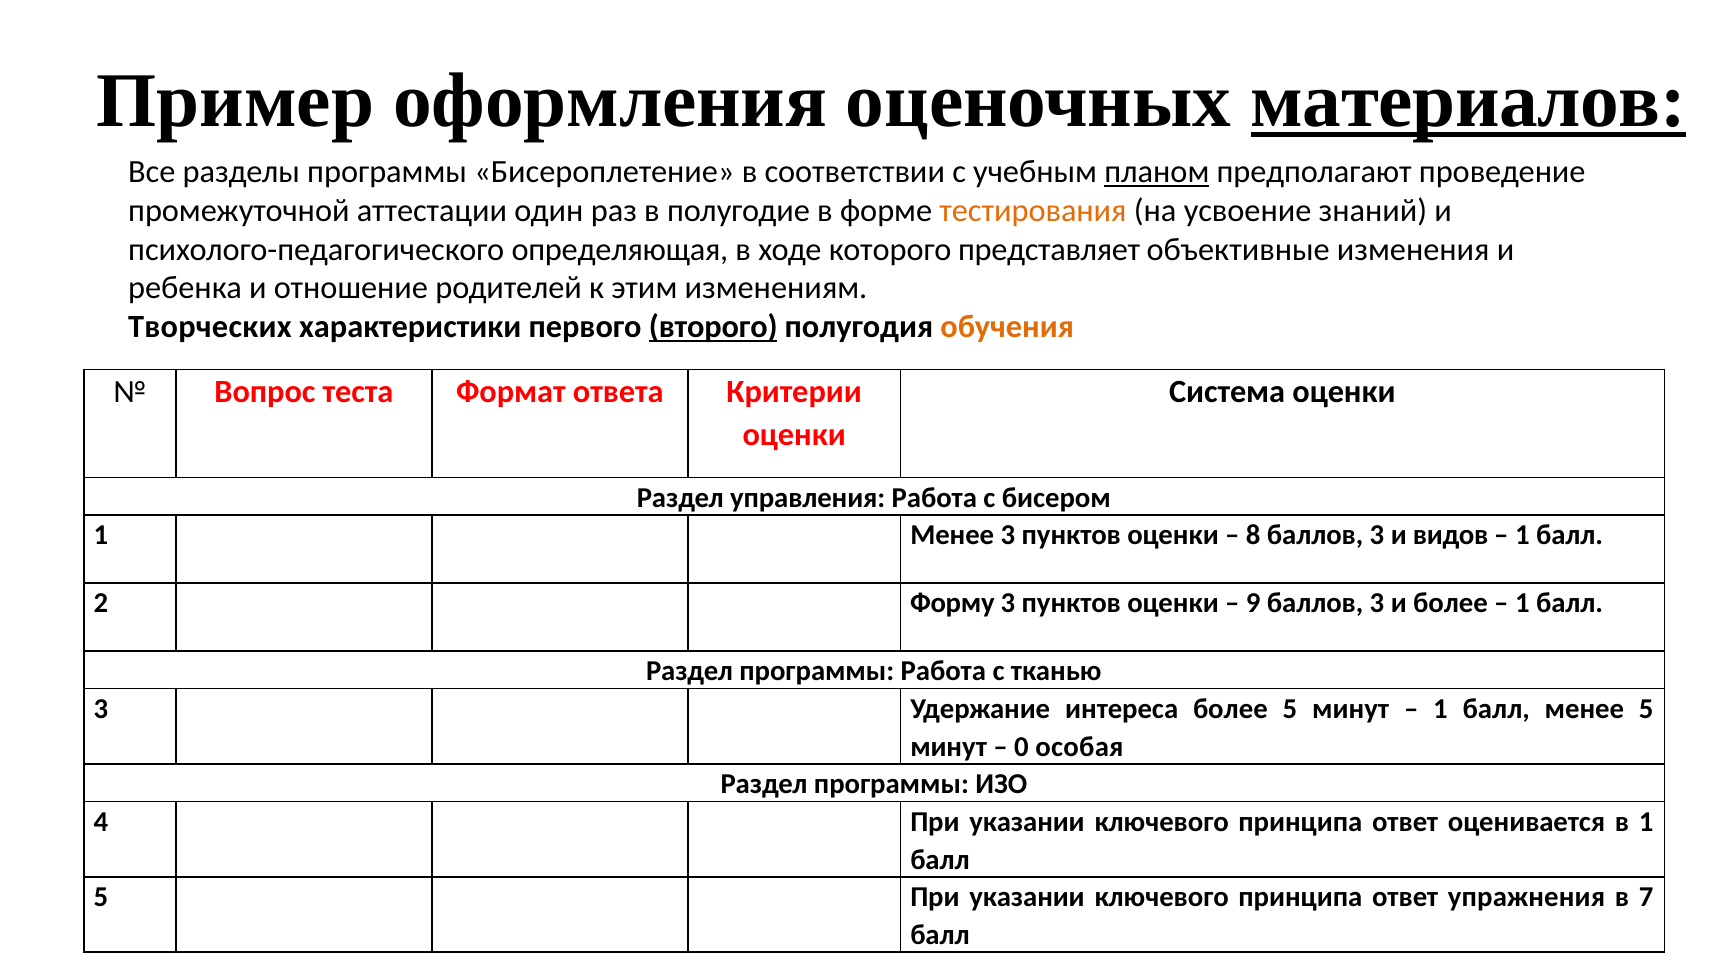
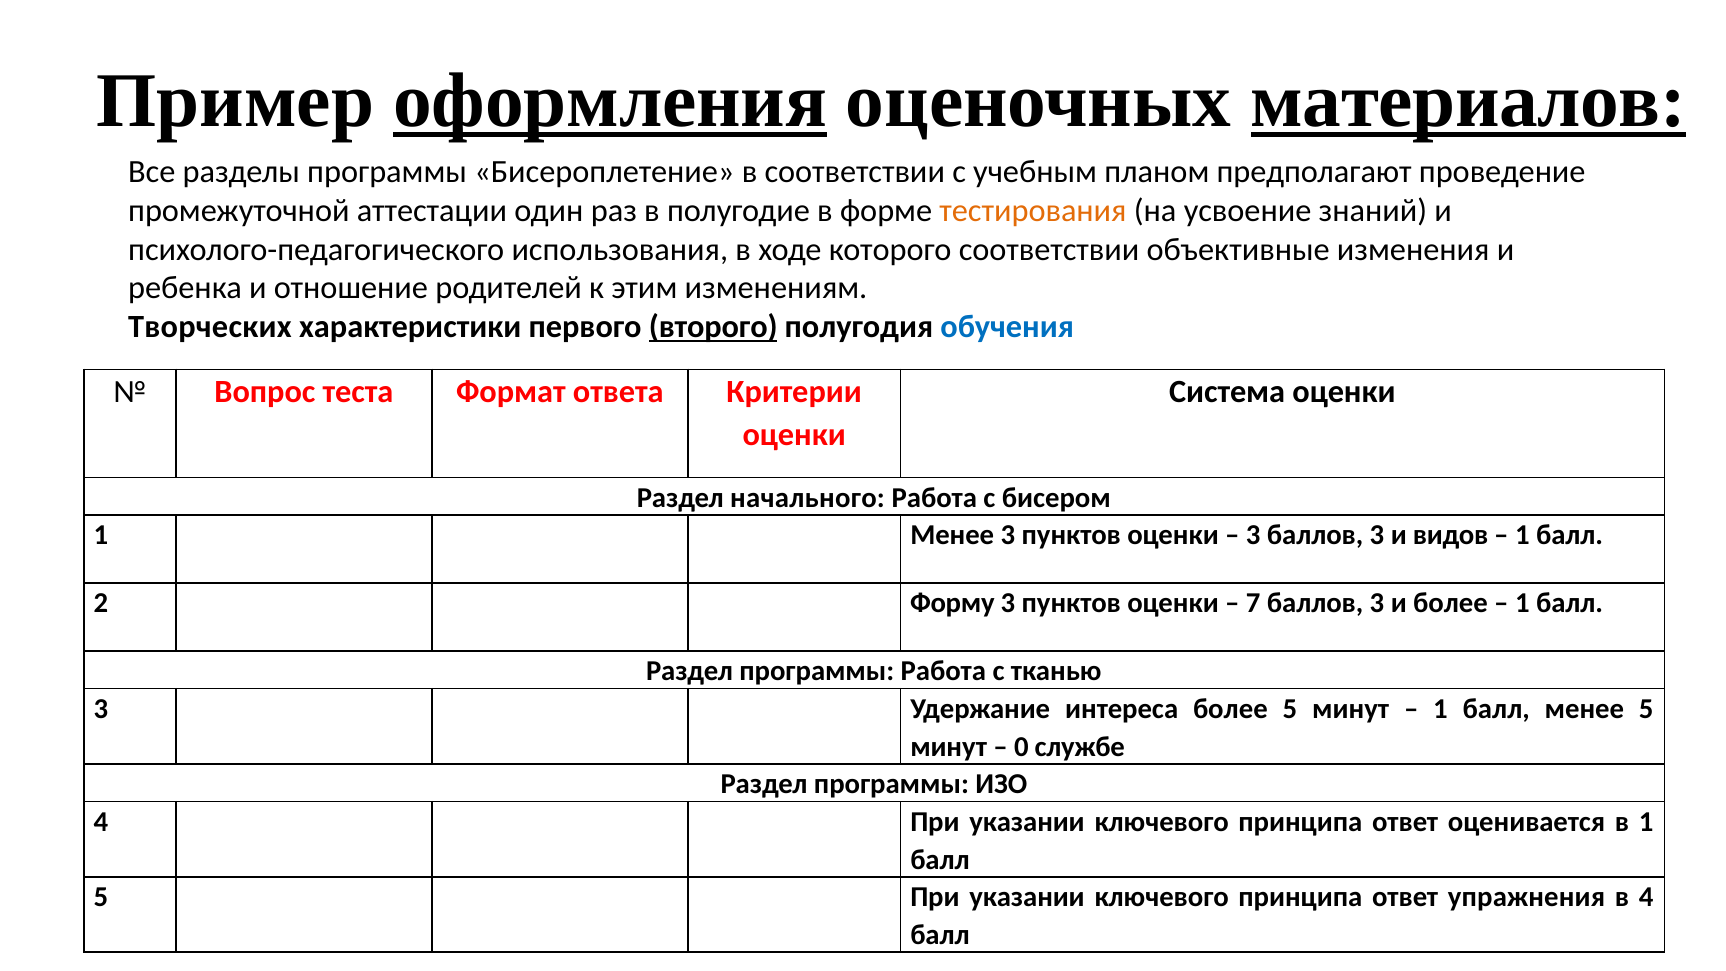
оформления underline: none -> present
планом underline: present -> none
определяющая: определяющая -> использования
которого представляет: представляет -> соответствии
обучения colour: orange -> blue
управления: управления -> начального
8 at (1253, 535): 8 -> 3
9: 9 -> 7
особая: особая -> службе
в 7: 7 -> 4
